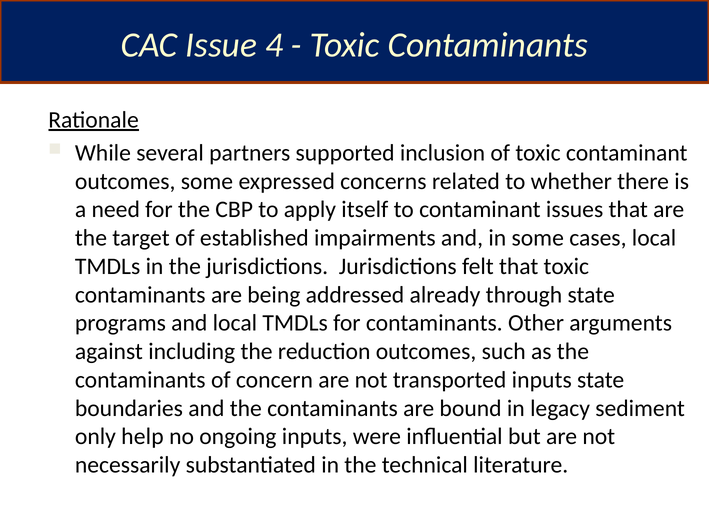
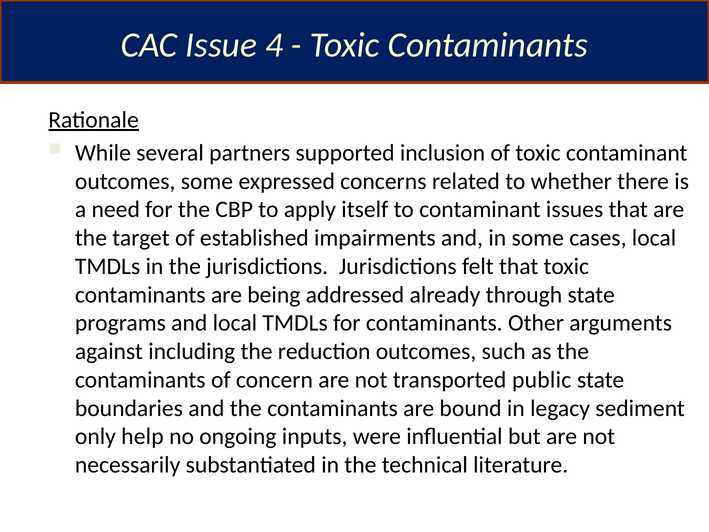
transported inputs: inputs -> public
